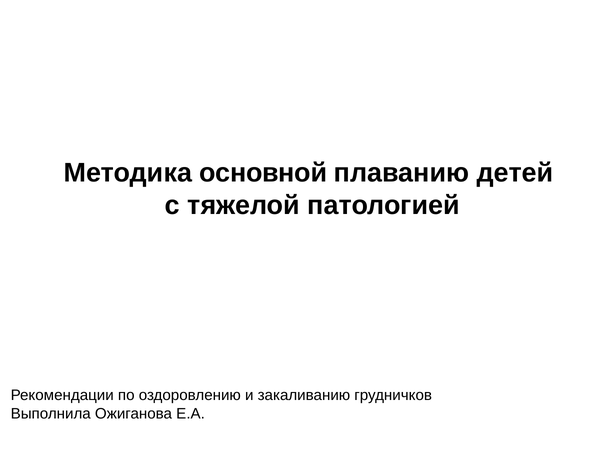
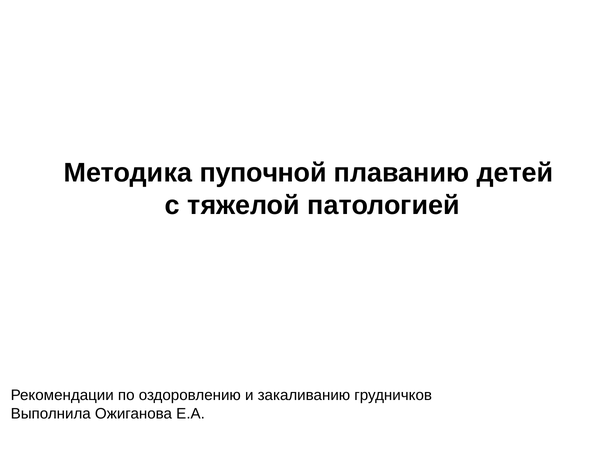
основной: основной -> пупочной
